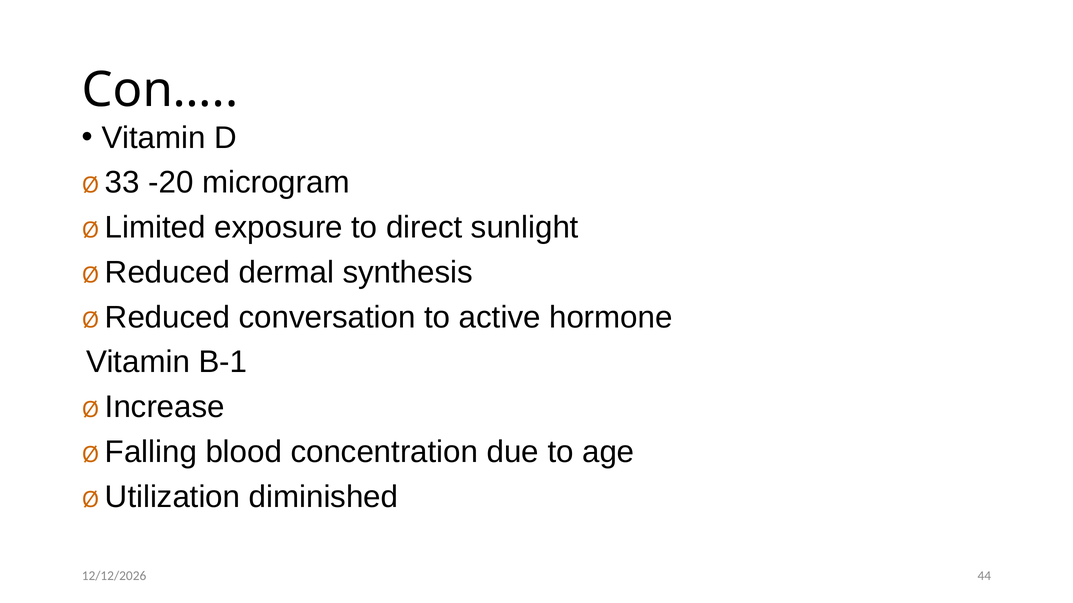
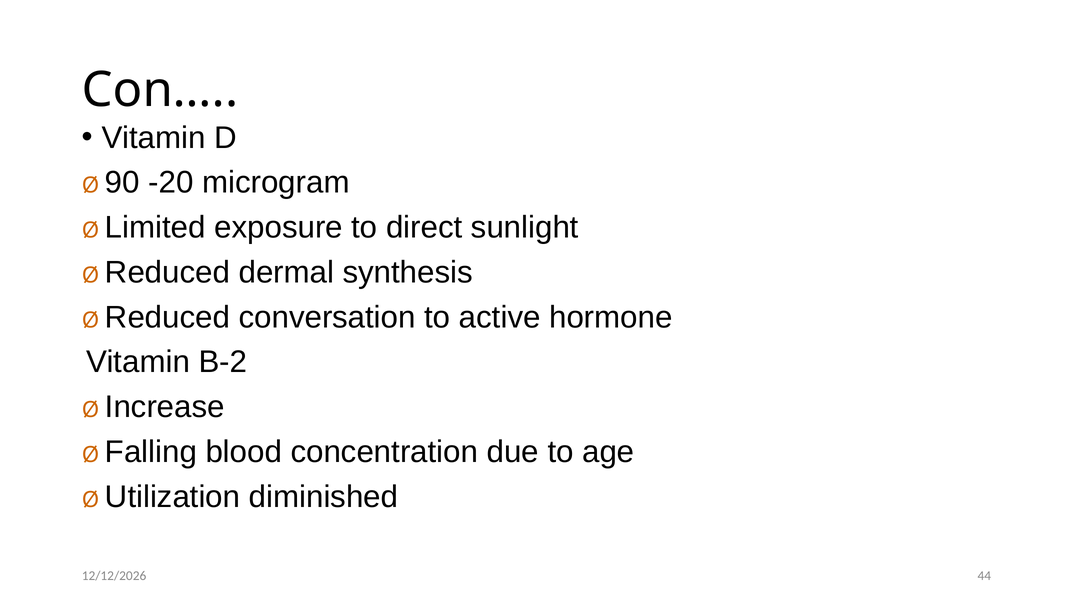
33: 33 -> 90
B-1: B-1 -> B-2
